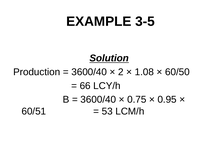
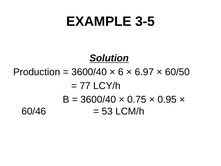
2: 2 -> 6
1.08: 1.08 -> 6.97
66: 66 -> 77
60/51: 60/51 -> 60/46
